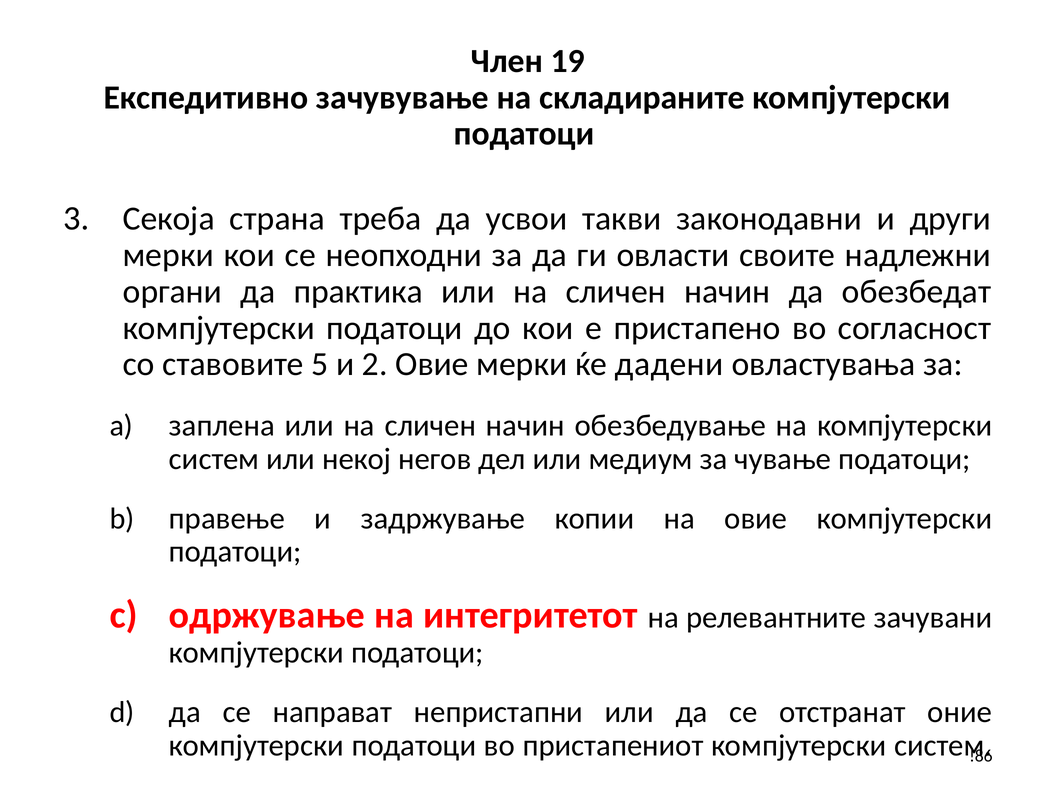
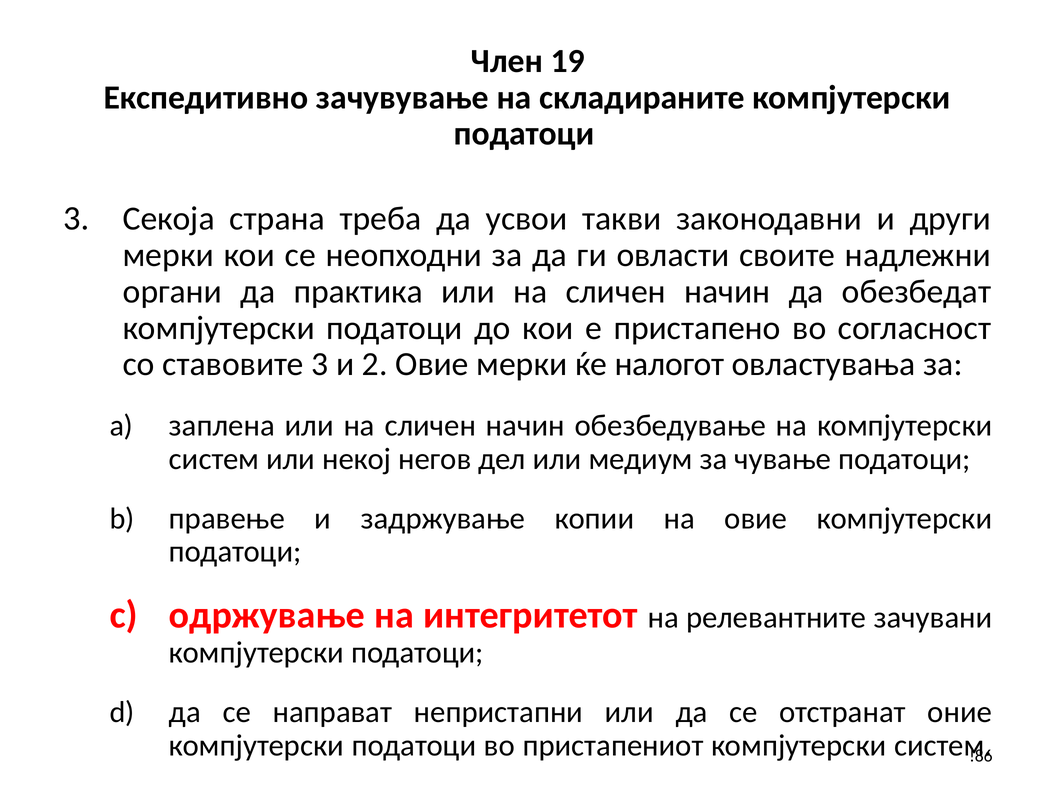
ставовите 5: 5 -> 3
дадени: дадени -> налогот
